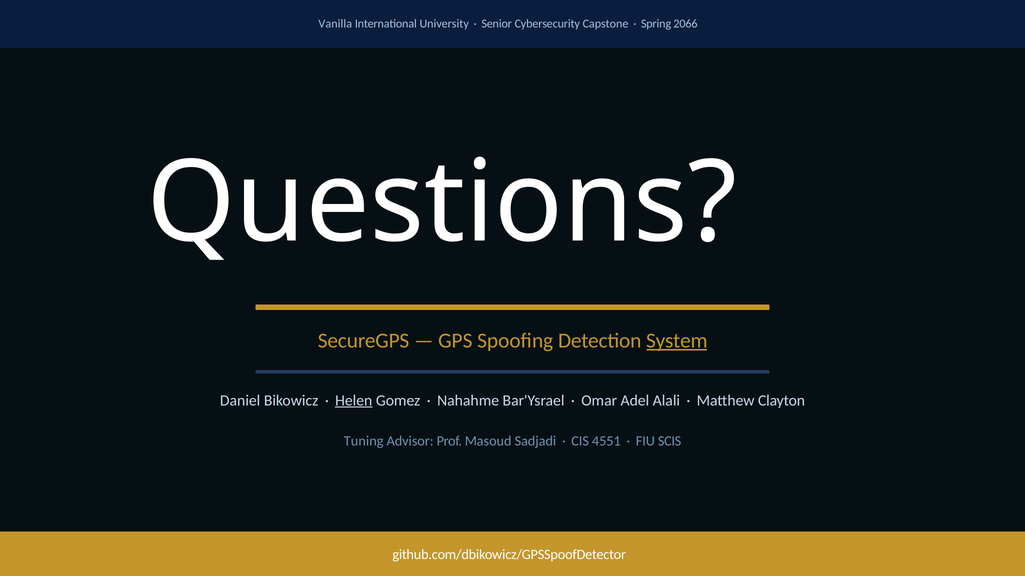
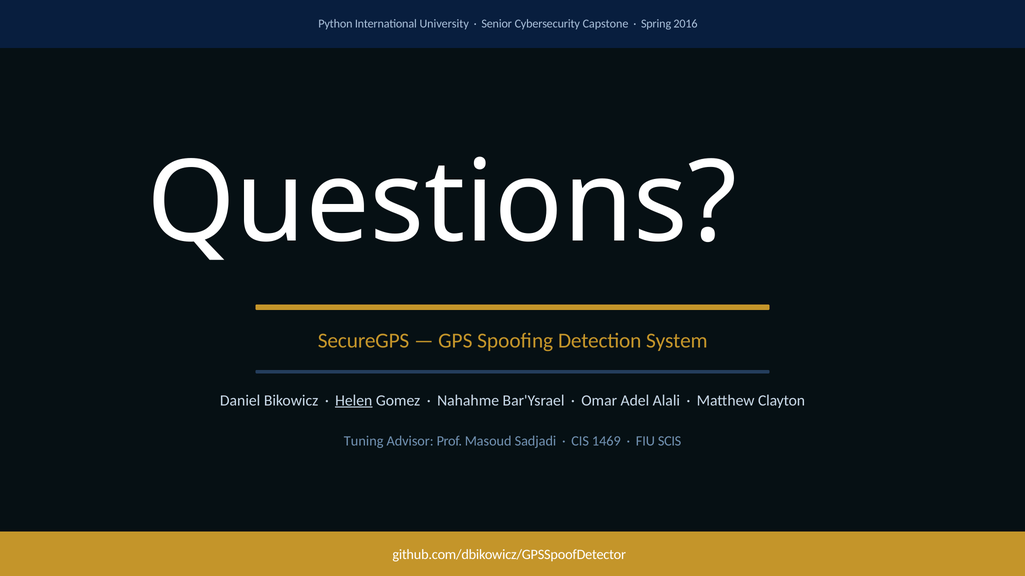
Vanilla: Vanilla -> Python
2066: 2066 -> 2016
System underline: present -> none
4551: 4551 -> 1469
